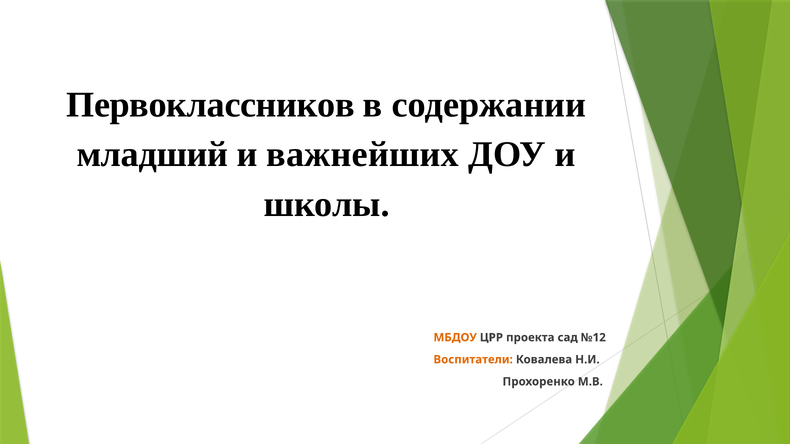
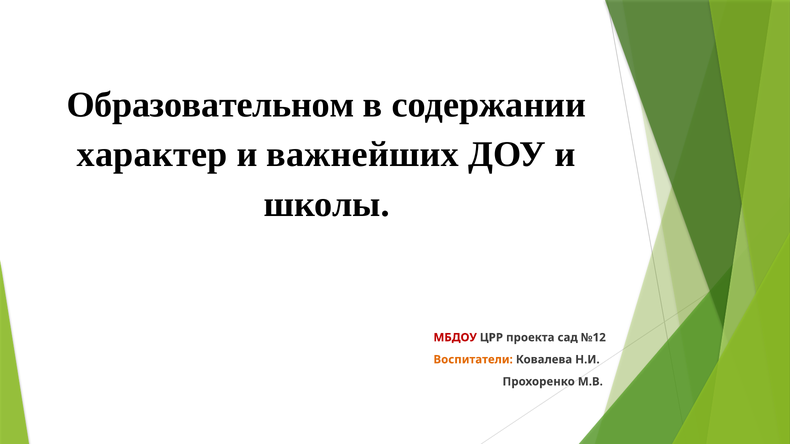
Первоклассников: Первоклассников -> Образовательном
младший: младший -> характер
МБДОУ colour: orange -> red
